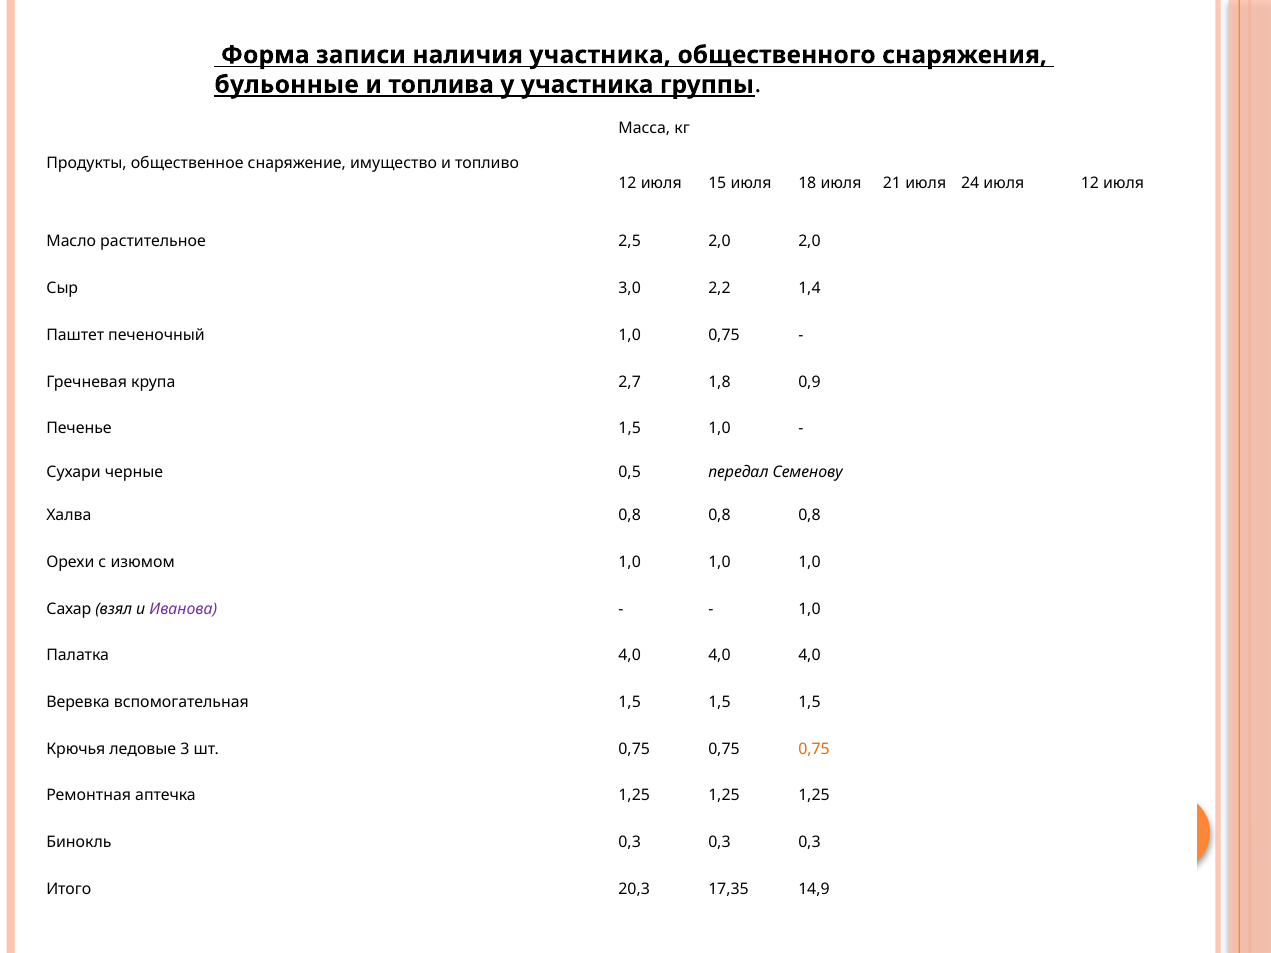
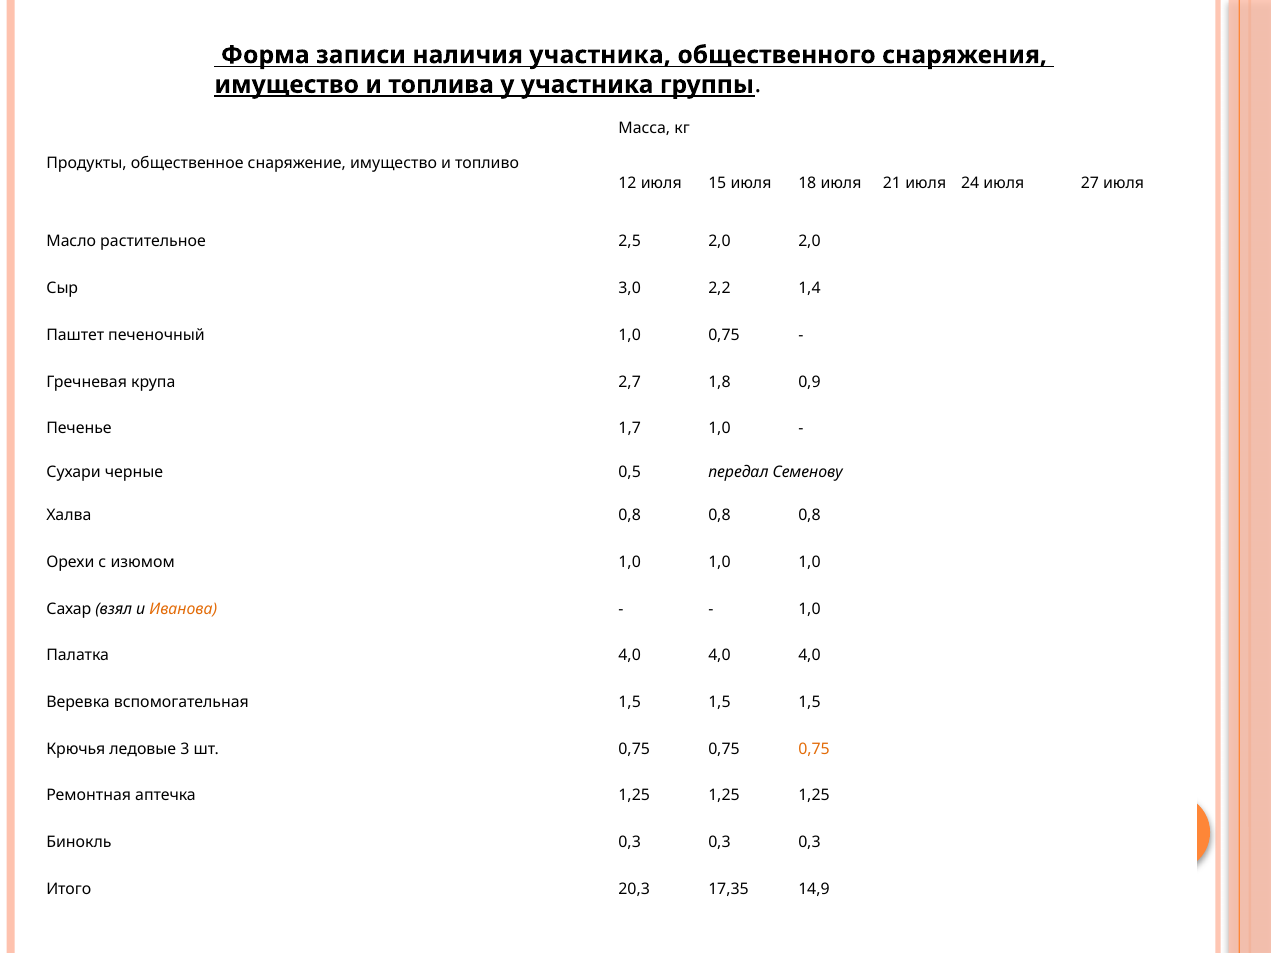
бульонные at (287, 85): бульонные -> имущество
июля 12: 12 -> 27
Печенье 1,5: 1,5 -> 1,7
Иванова colour: purple -> orange
